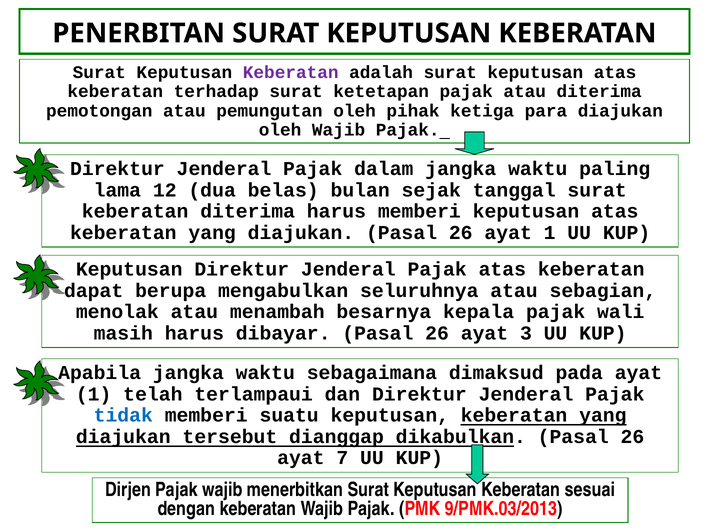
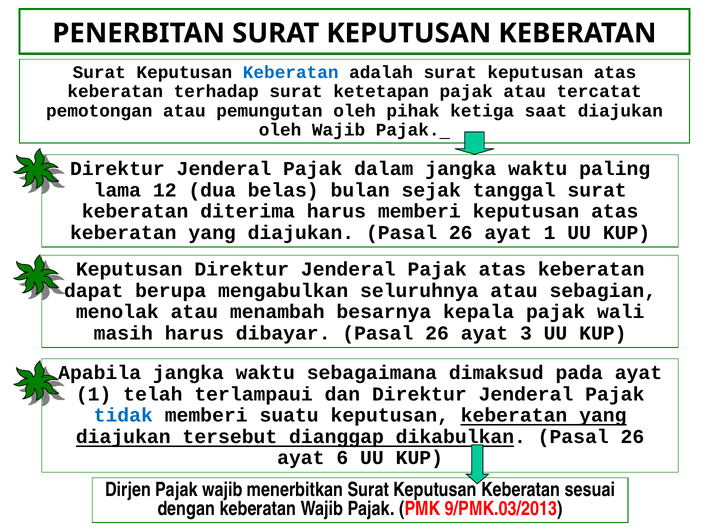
Keberatan at (291, 72) colour: purple -> blue
atau diterima: diterima -> tercatat
para: para -> saat
7: 7 -> 6
